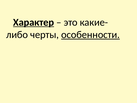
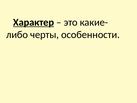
особенности underline: present -> none
